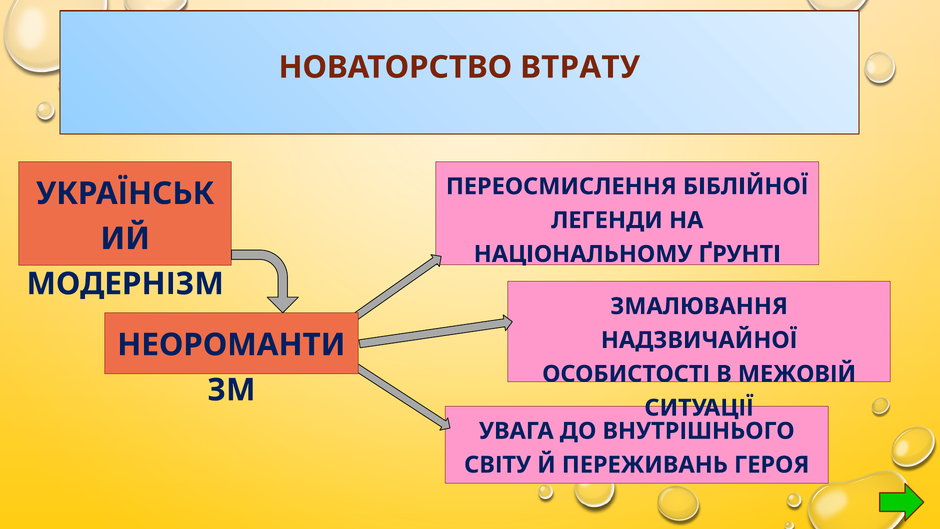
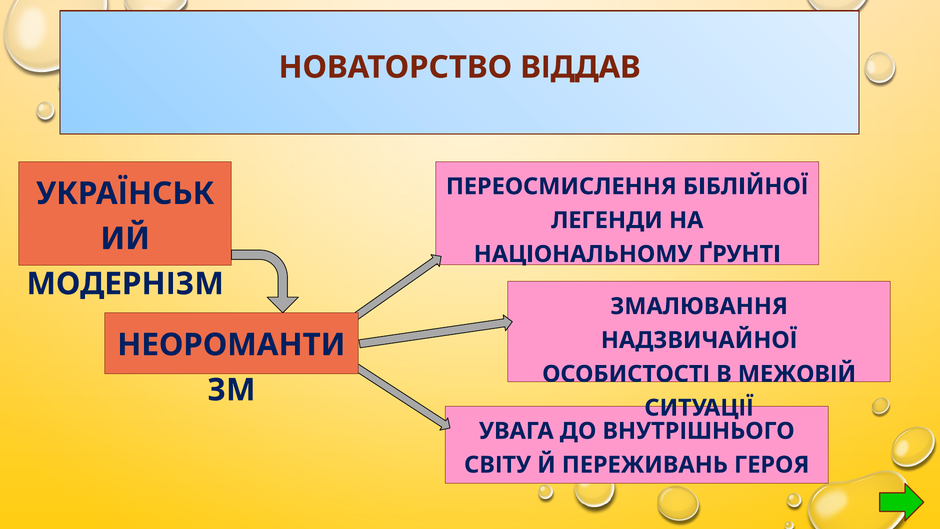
ВТРАТУ: ВТРАТУ -> ВІДДАВ
